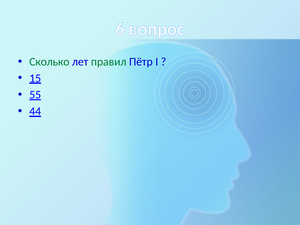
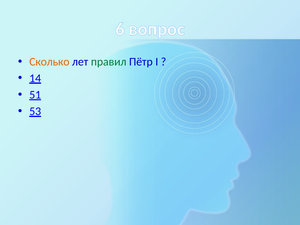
Сколько colour: green -> orange
15: 15 -> 14
55: 55 -> 51
44: 44 -> 53
